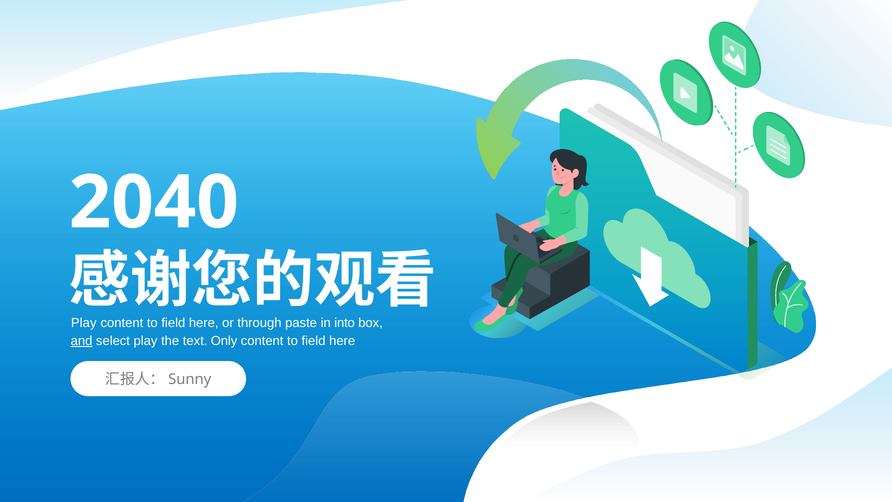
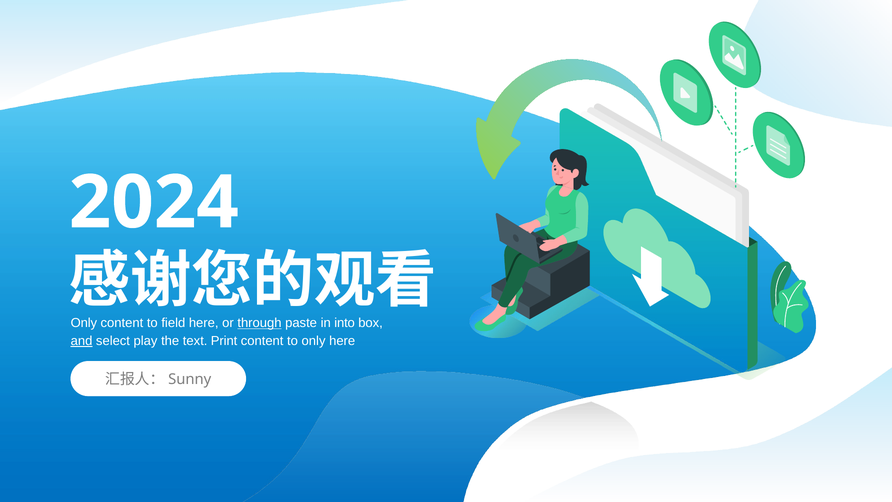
2040: 2040 -> 2024
Play at (84, 323): Play -> Only
through underline: none -> present
Only: Only -> Print
field at (314, 341): field -> only
